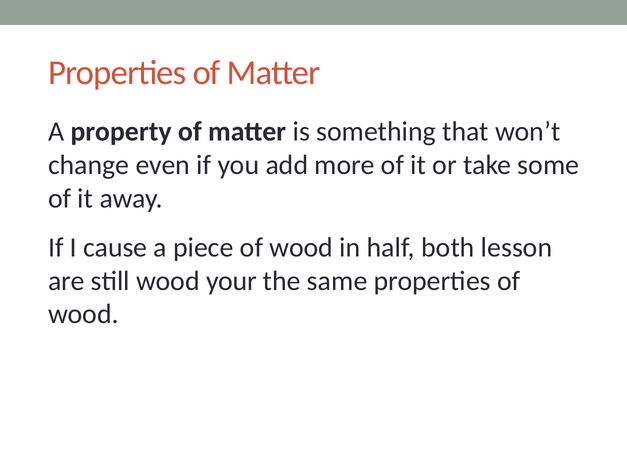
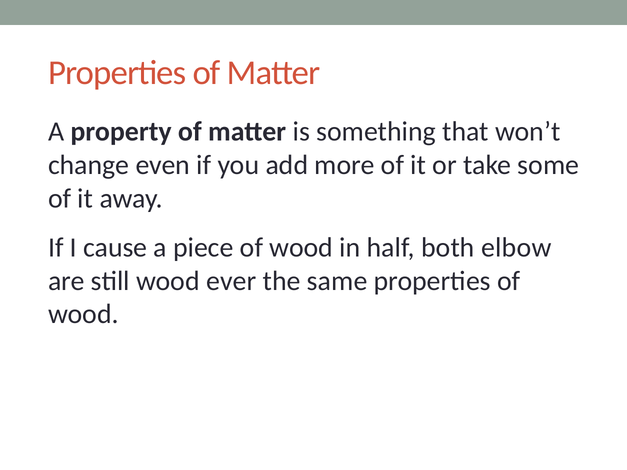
lesson: lesson -> elbow
your: your -> ever
